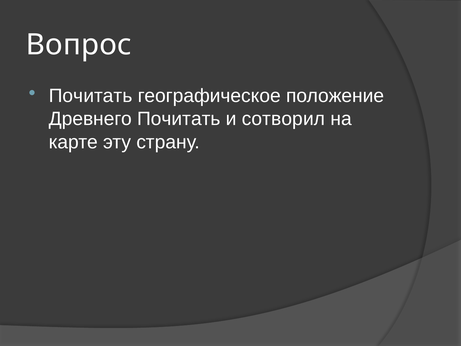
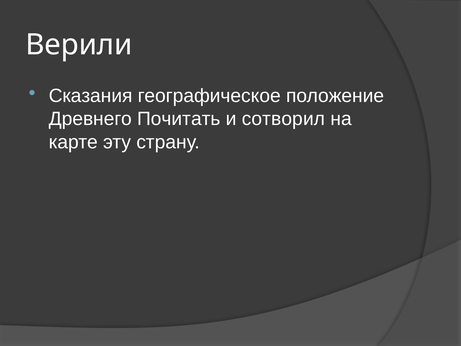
Вопрос: Вопрос -> Верили
Почитать at (91, 96): Почитать -> Сказания
